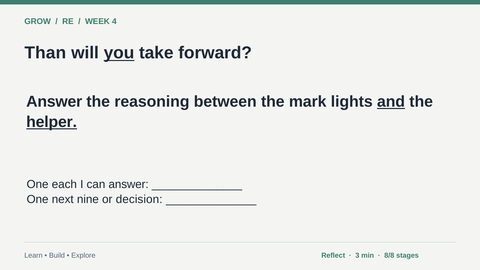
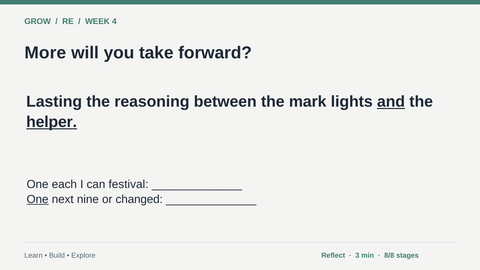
Than: Than -> More
you underline: present -> none
Answer at (54, 102): Answer -> Lasting
can answer: answer -> festival
One at (38, 199) underline: none -> present
decision: decision -> changed
